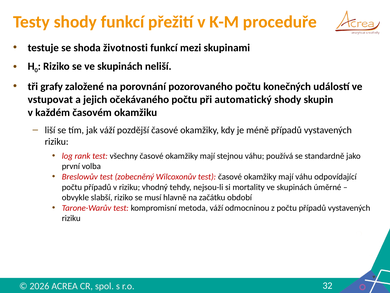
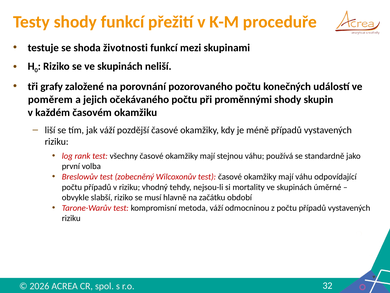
vstupovat: vstupovat -> poměrem
automatický: automatický -> proměnnými
